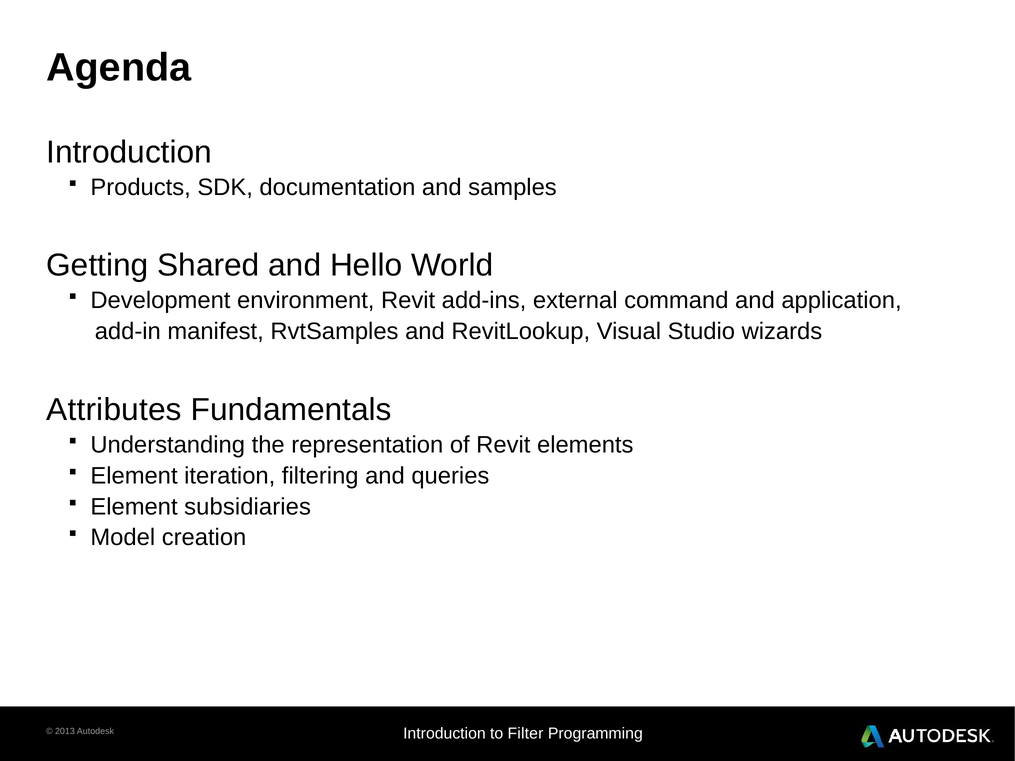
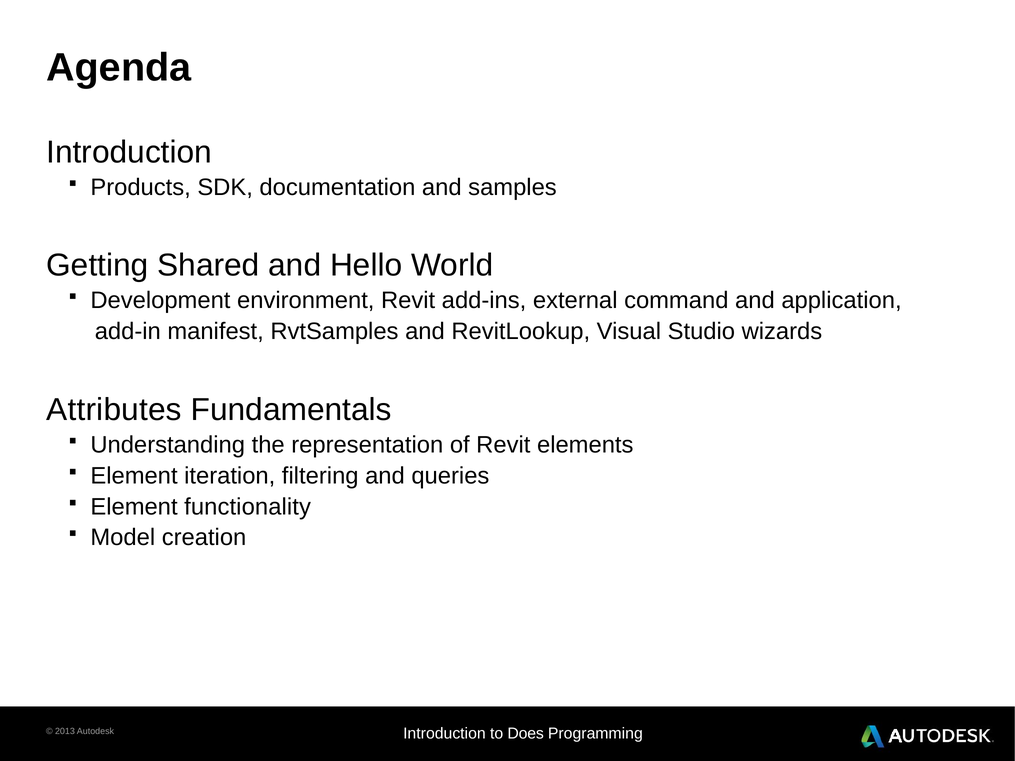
subsidiaries: subsidiaries -> functionality
Filter: Filter -> Does
